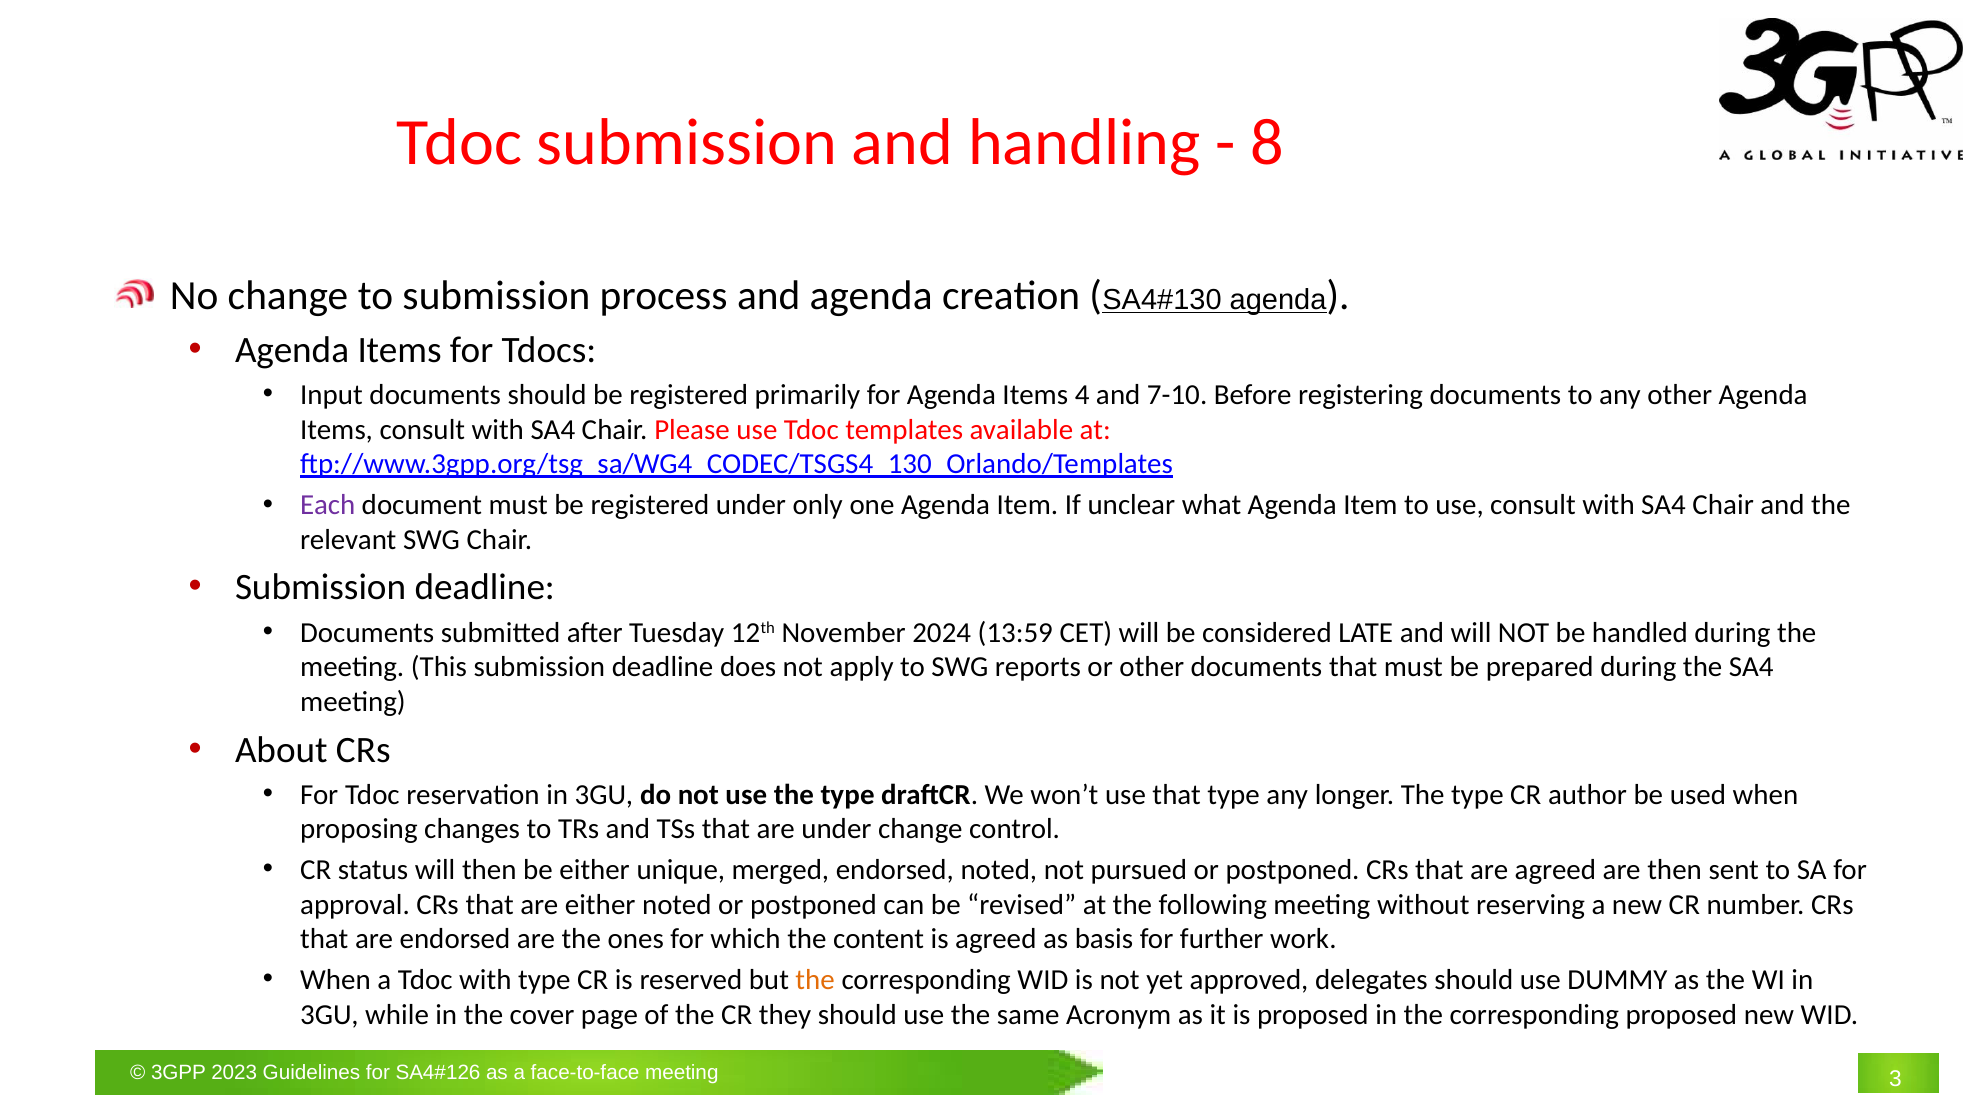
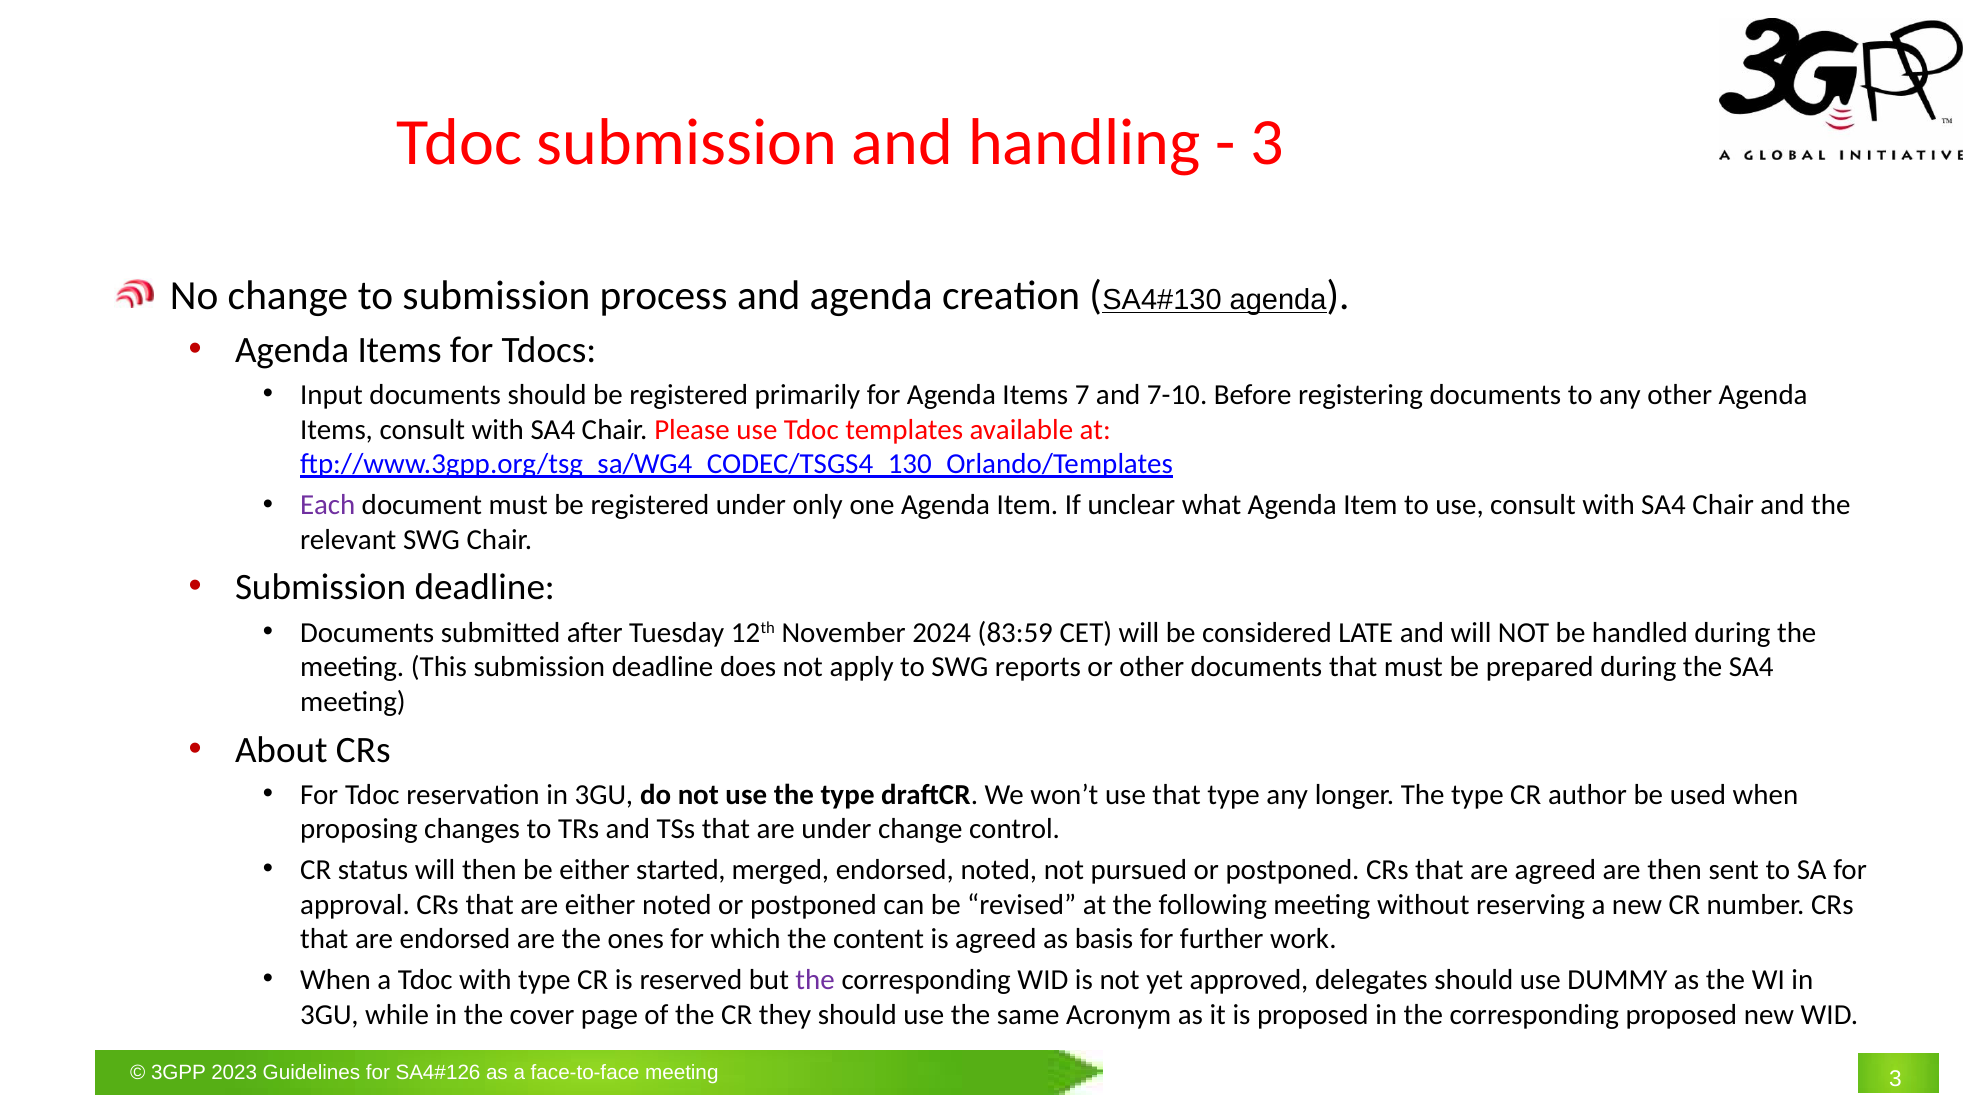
8 at (1267, 142): 8 -> 3
4: 4 -> 7
13:59: 13:59 -> 83:59
unique: unique -> started
the at (815, 980) colour: orange -> purple
